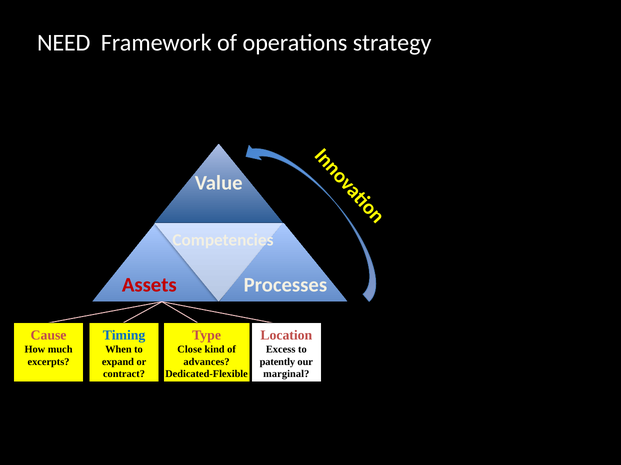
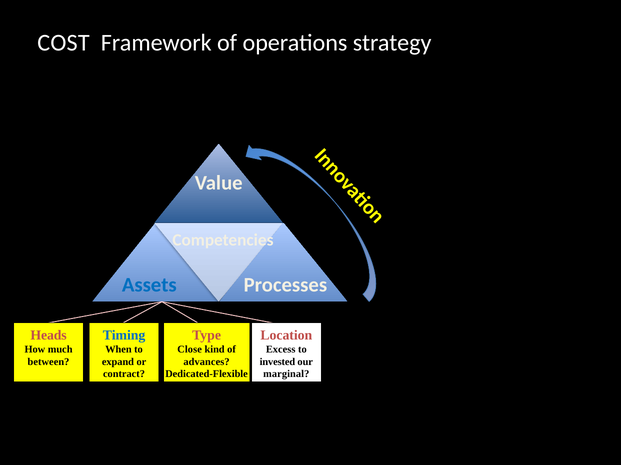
NEED: NEED -> COST
Assets colour: red -> blue
Cause: Cause -> Heads
excerpts: excerpts -> between
patently: patently -> invested
